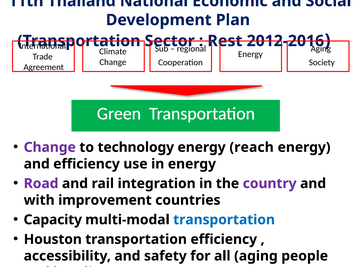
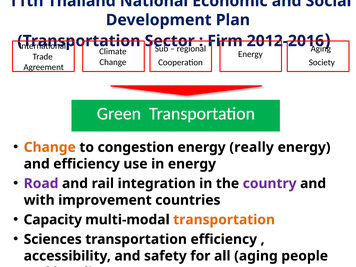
Rest: Rest -> Firm
Change at (50, 147) colour: purple -> orange
technology: technology -> congestion
reach: reach -> really
transportation at (224, 220) colour: blue -> orange
Houston: Houston -> Sciences
